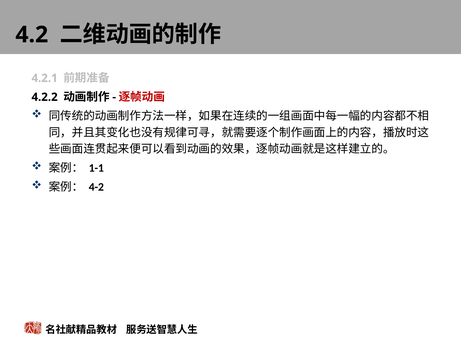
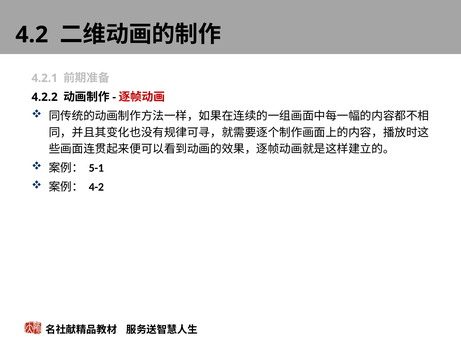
1-1: 1-1 -> 5-1
